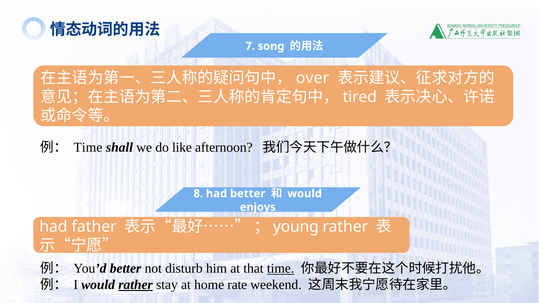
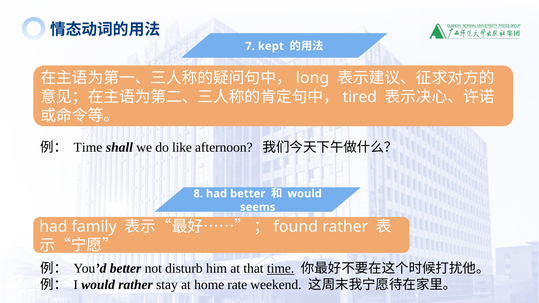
song: song -> kept
over: over -> long
enjoys: enjoys -> seems
father: father -> family
young: young -> found
rather at (136, 285) underline: present -> none
